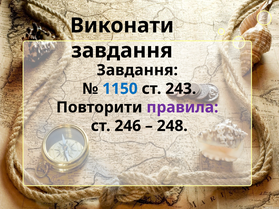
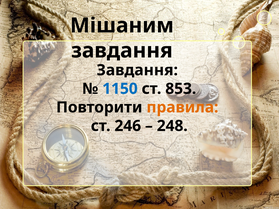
Виконати: Виконати -> Мішаним
243: 243 -> 853
правила colour: purple -> orange
